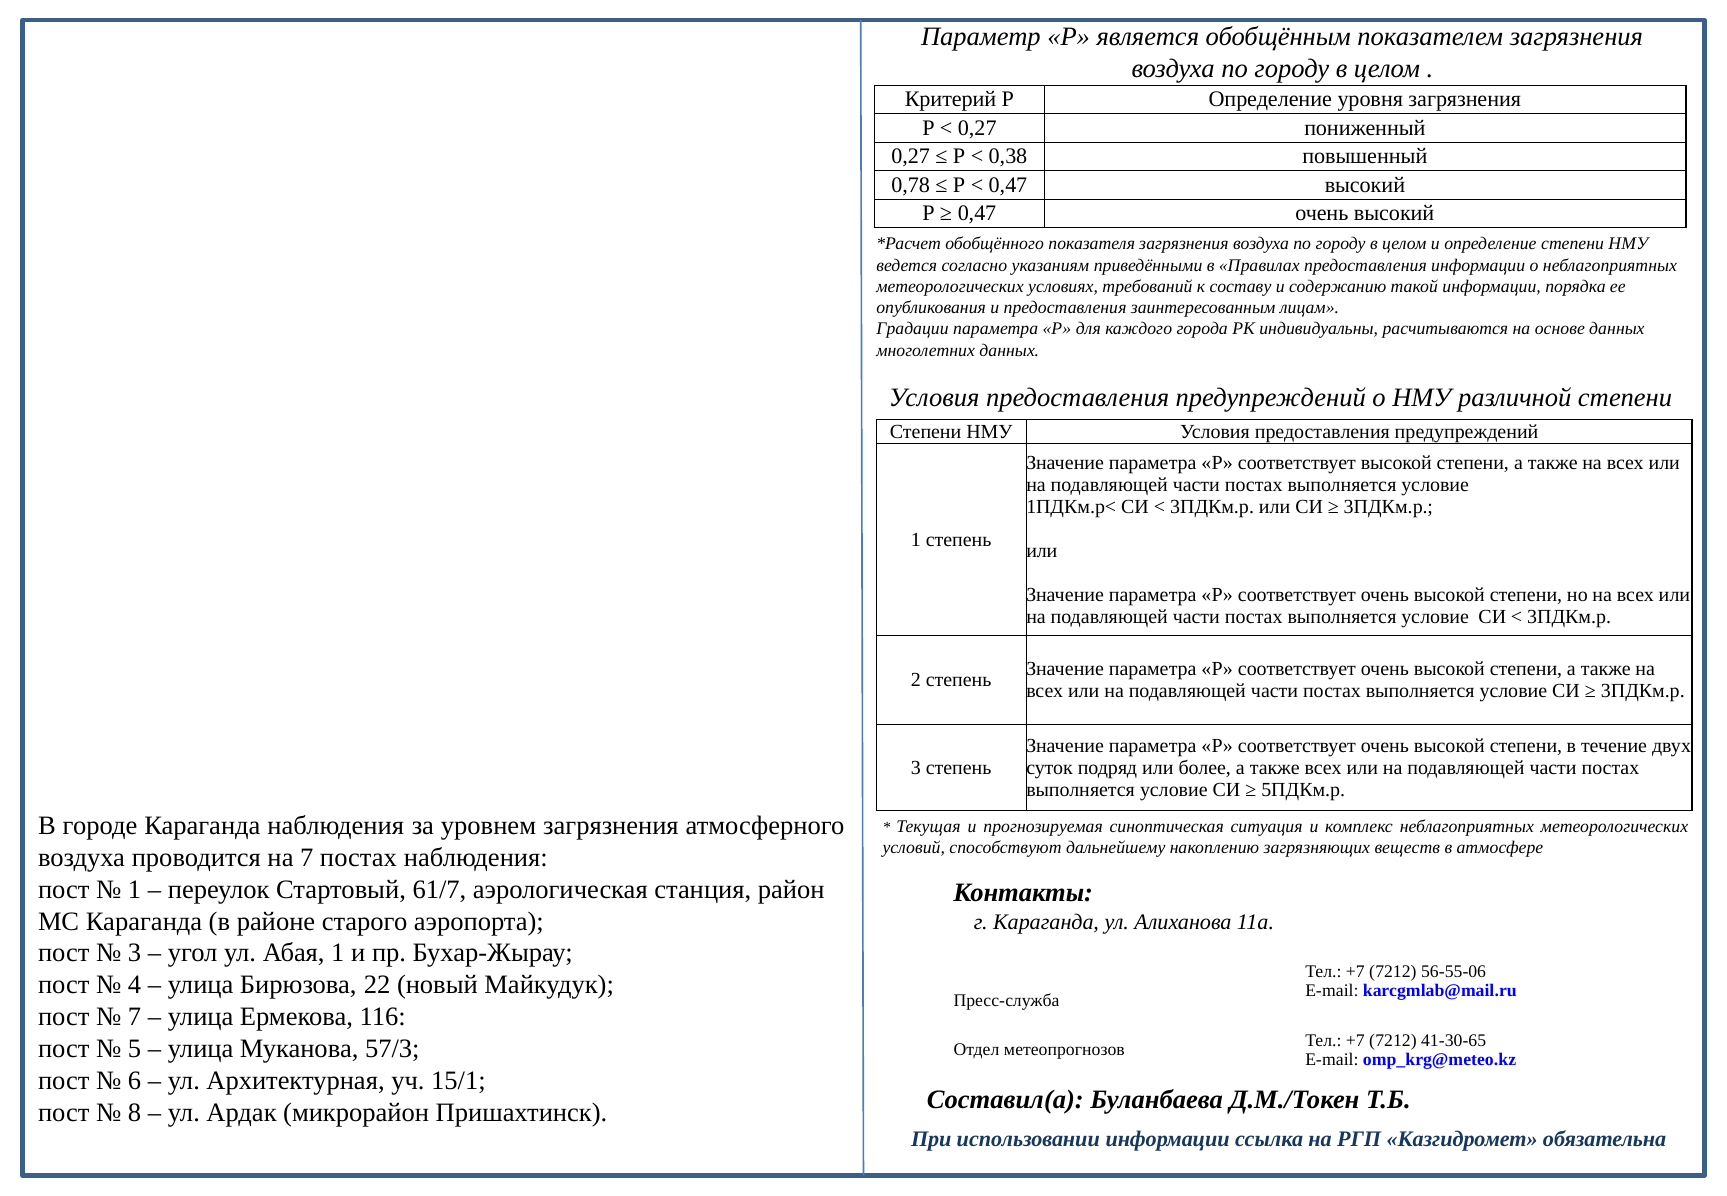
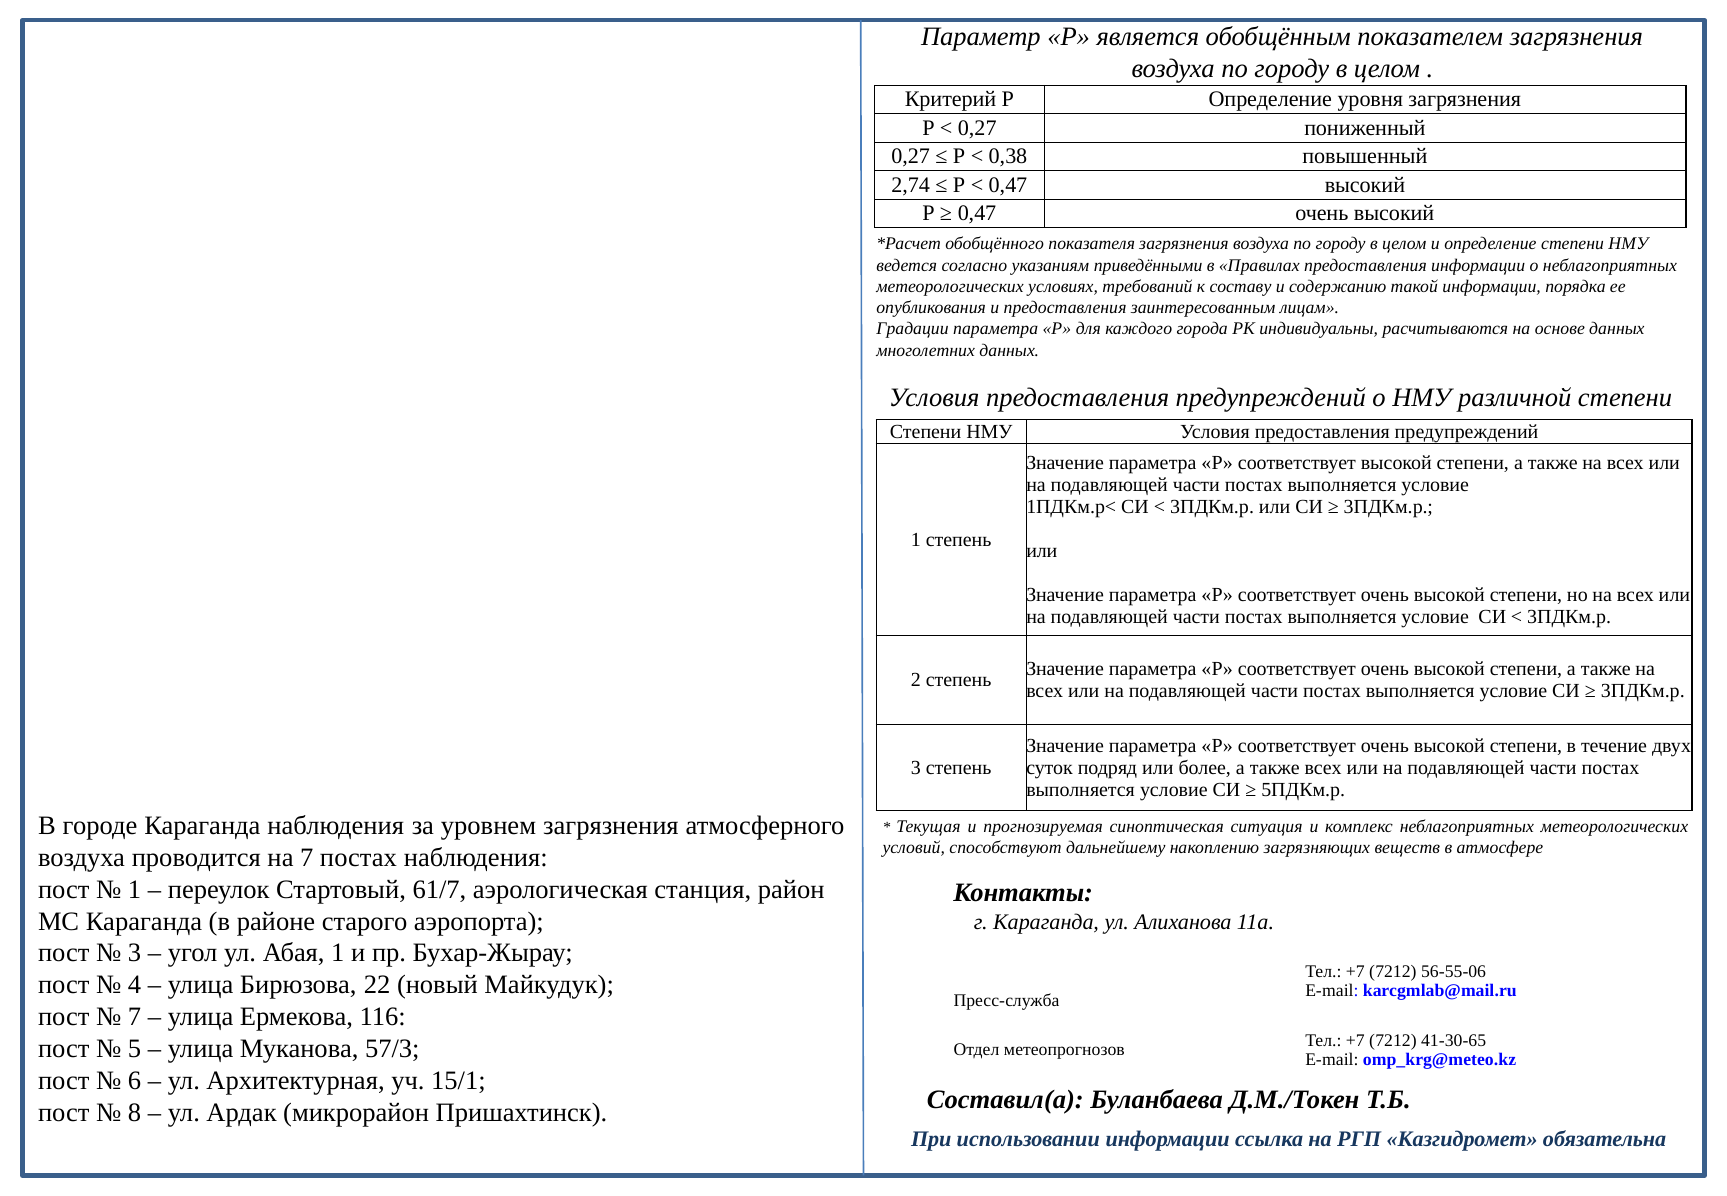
0,78: 0,78 -> 2,74
